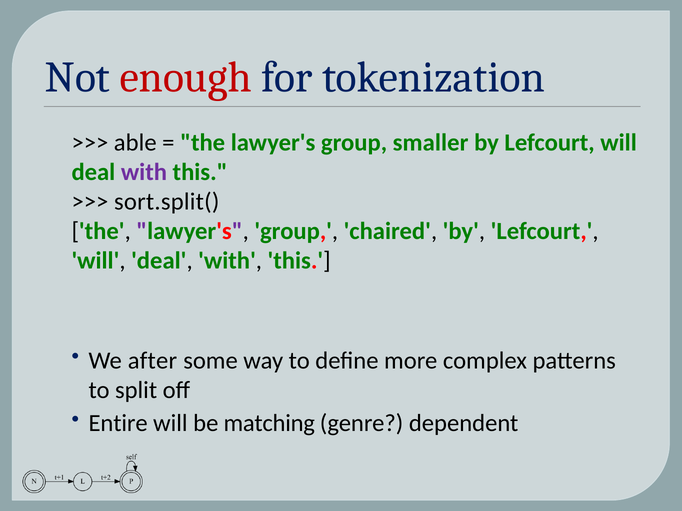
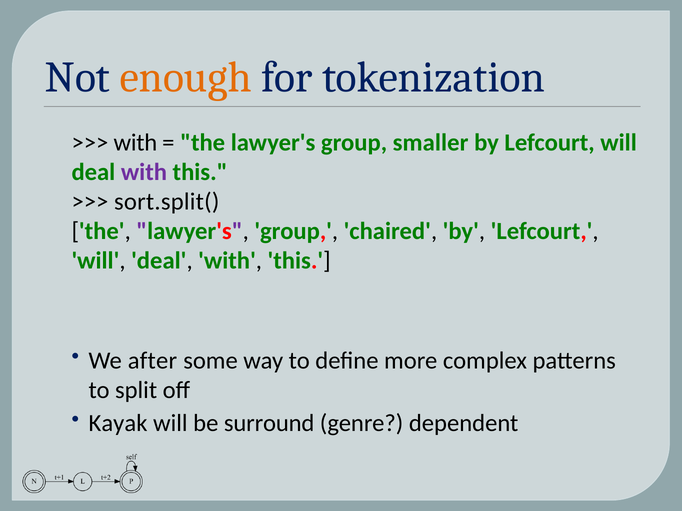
enough colour: red -> orange
able at (135, 143): able -> with
Entire: Entire -> Kayak
matching: matching -> surround
